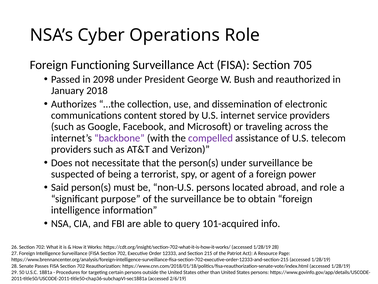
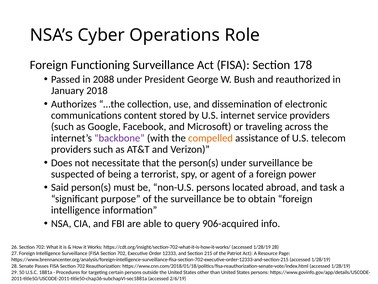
705: 705 -> 178
2098: 2098 -> 2088
compelled colour: purple -> orange
and role: role -> task
101-acquired: 101-acquired -> 906-acquired
